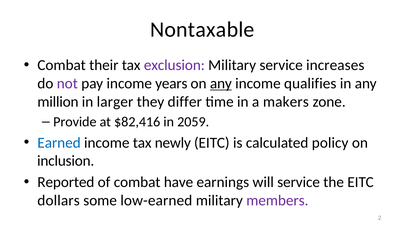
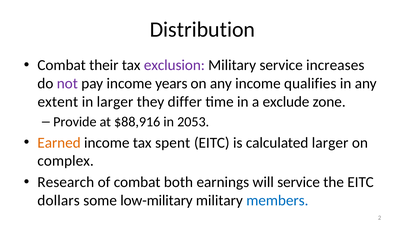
Nontaxable: Nontaxable -> Distribution
any at (221, 83) underline: present -> none
million: million -> extent
makers: makers -> exclude
$82,416: $82,416 -> $88,916
2059: 2059 -> 2053
Earned colour: blue -> orange
newly: newly -> spent
calculated policy: policy -> larger
inclusion: inclusion -> complex
Reported: Reported -> Research
have: have -> both
low-earned: low-earned -> low-military
members colour: purple -> blue
